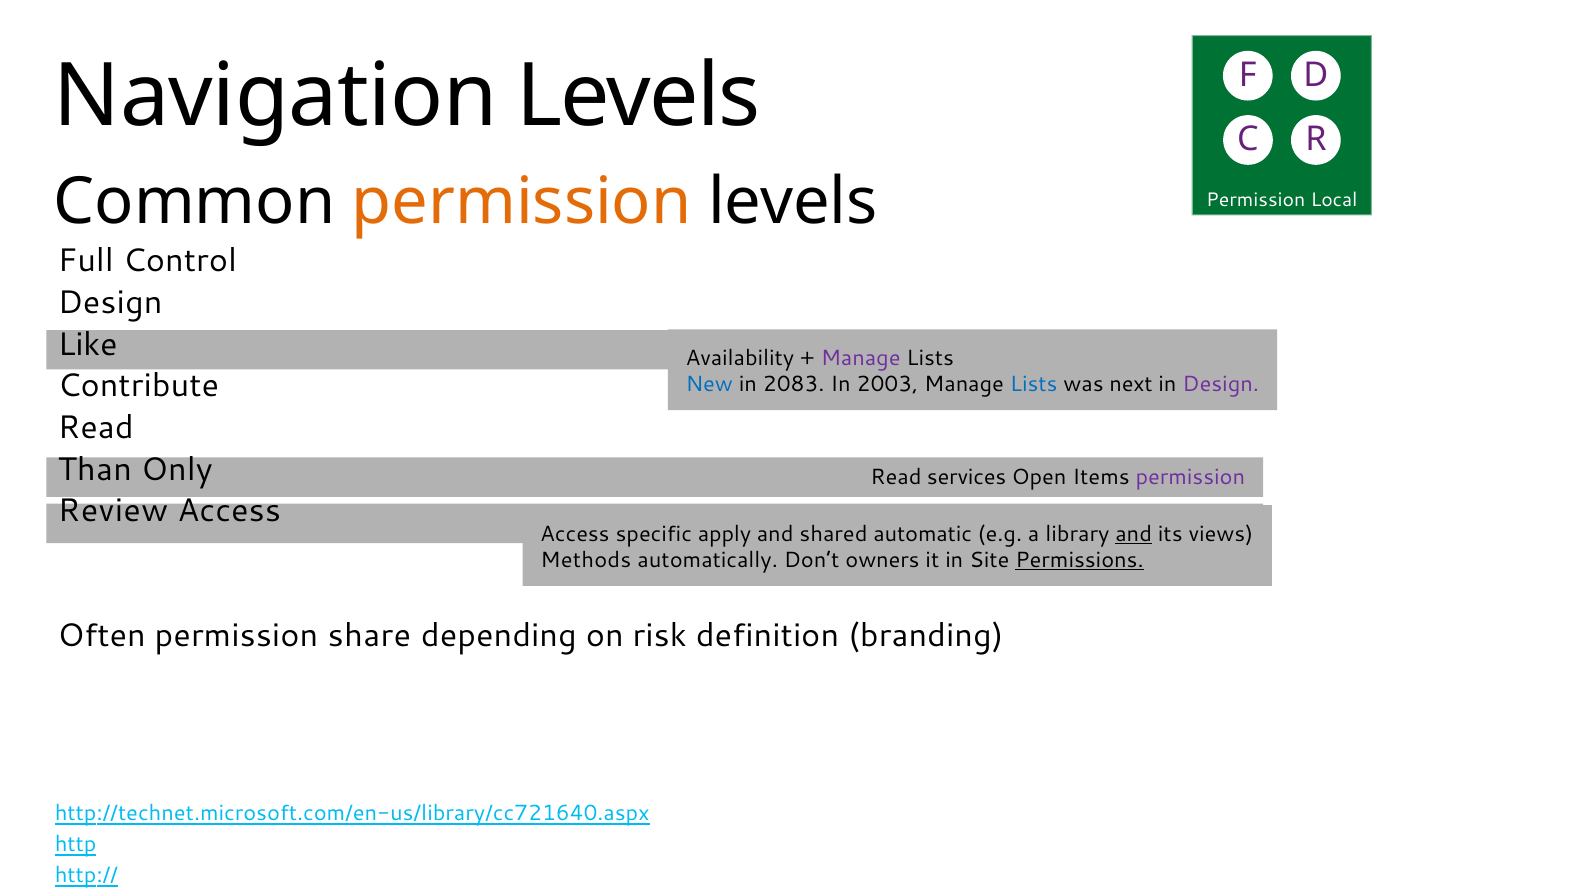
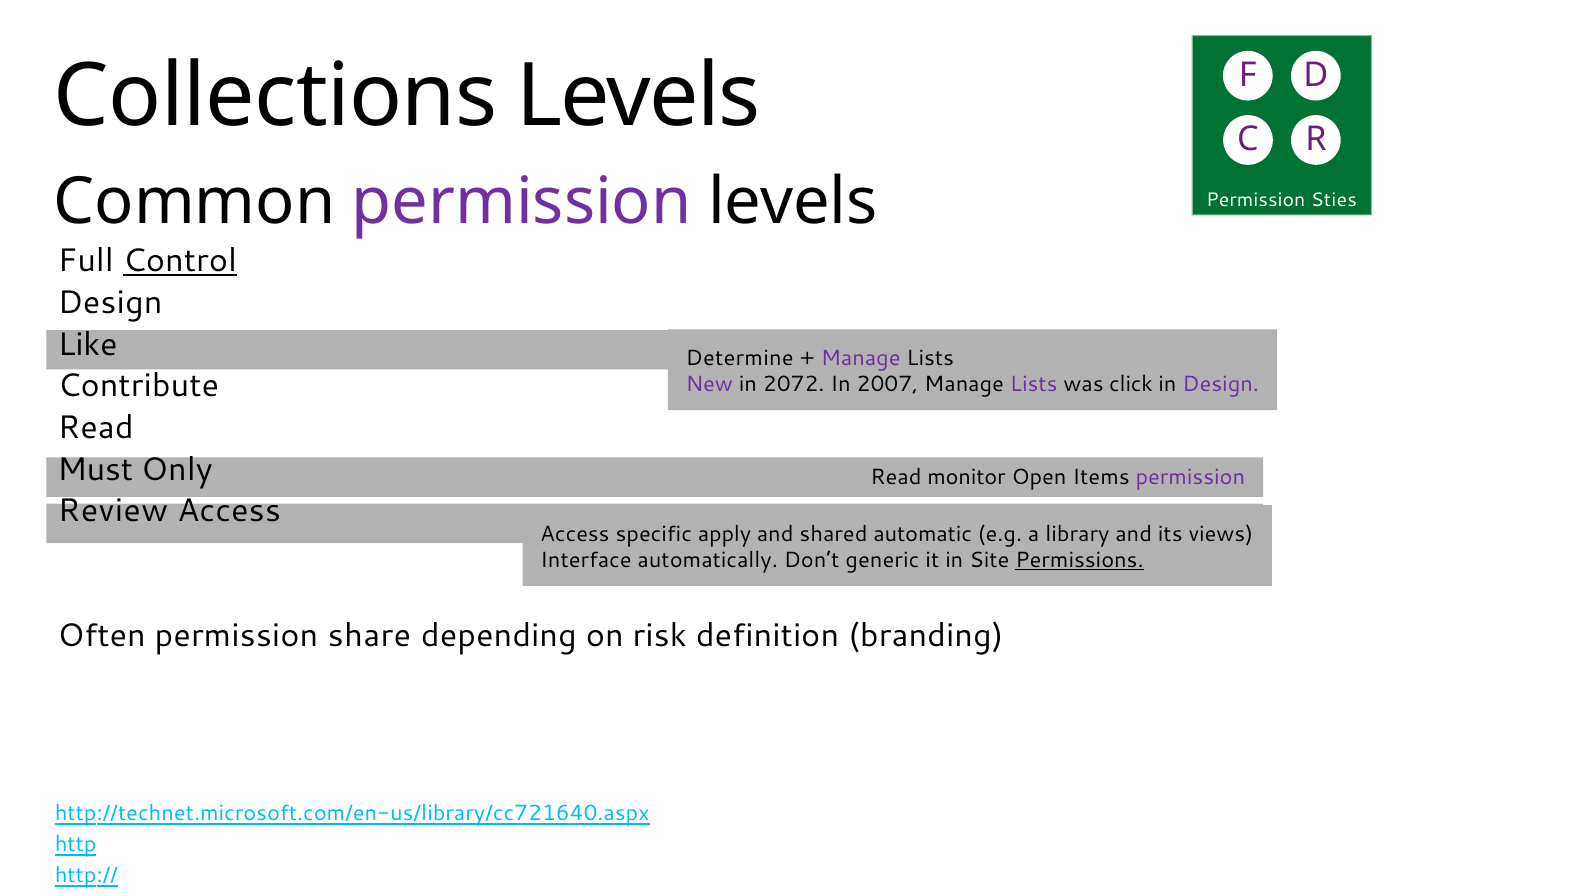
Navigation: Navigation -> Collections
permission at (522, 202) colour: orange -> purple
Local: Local -> Sties
Control underline: none -> present
Availability: Availability -> Determine
New colour: blue -> purple
2083: 2083 -> 2072
2003: 2003 -> 2007
Lists at (1034, 384) colour: blue -> purple
next: next -> click
Than: Than -> Must
services: services -> monitor
and at (1134, 534) underline: present -> none
Methods: Methods -> Interface
owners: owners -> generic
